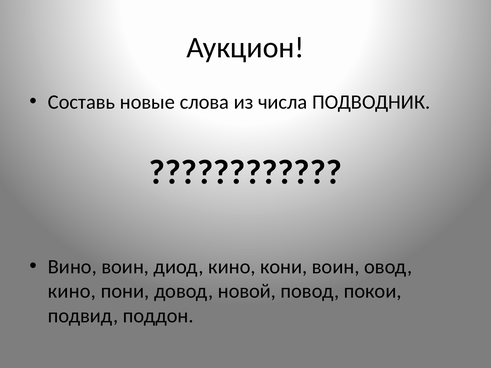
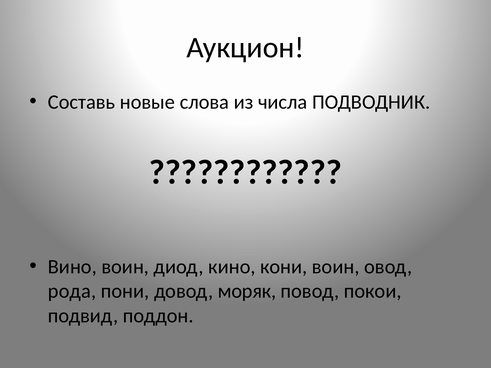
кино at (72, 291): кино -> рода
новой: новой -> моряк
